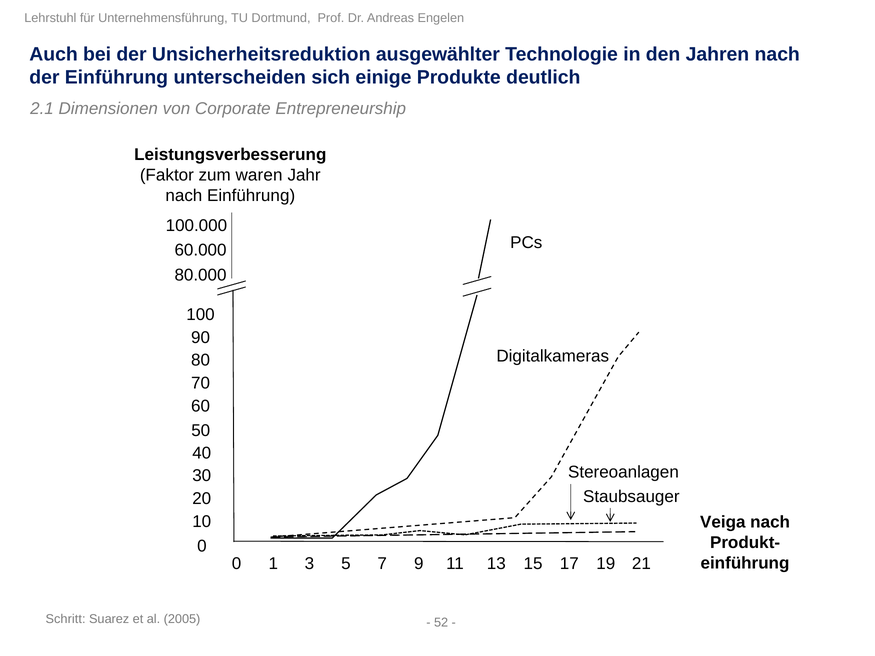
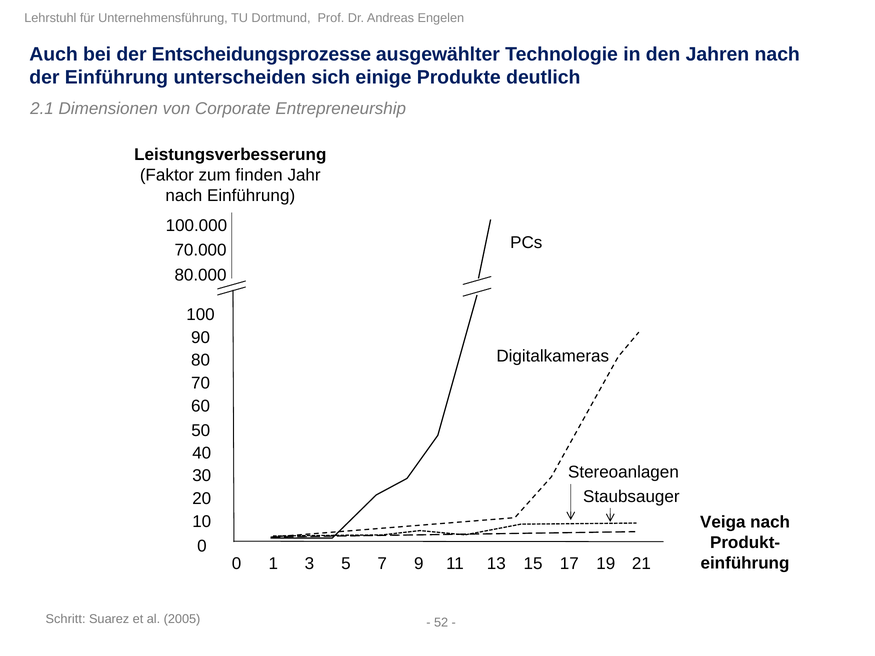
Unsicherheitsreduktion: Unsicherheitsreduktion -> Entscheidungsprozesse
waren: waren -> finden
60.000: 60.000 -> 70.000
